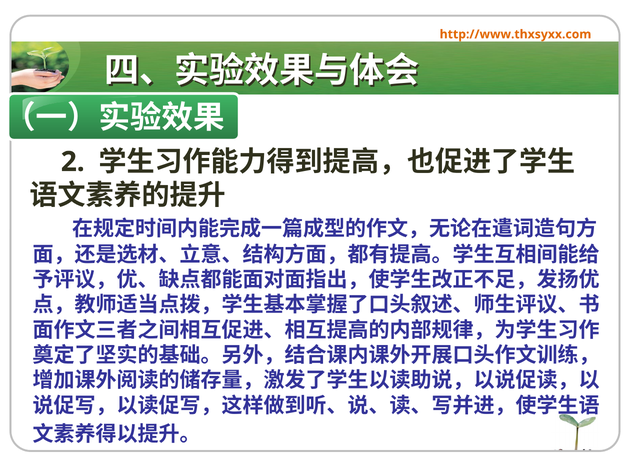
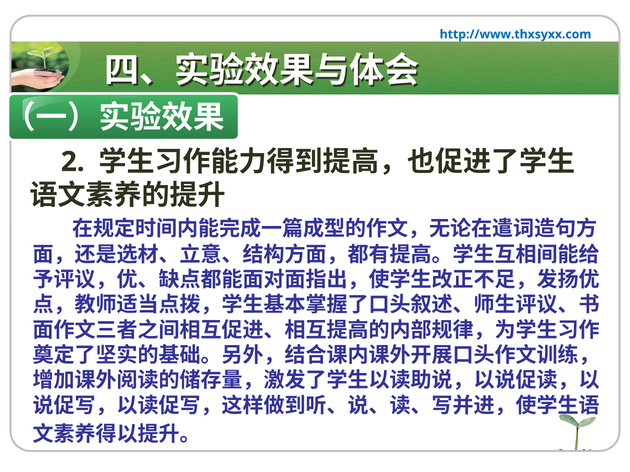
http://www.thxsyxx.com colour: orange -> blue
